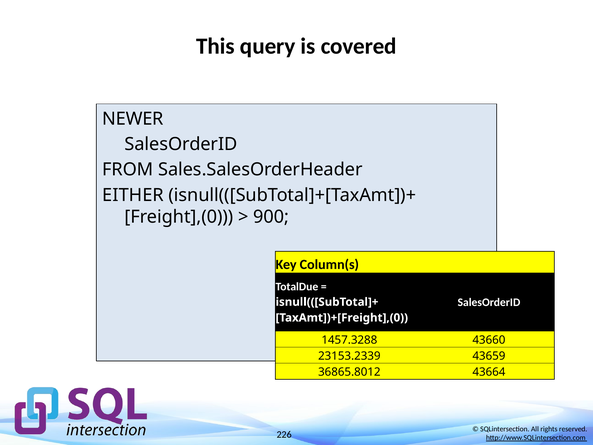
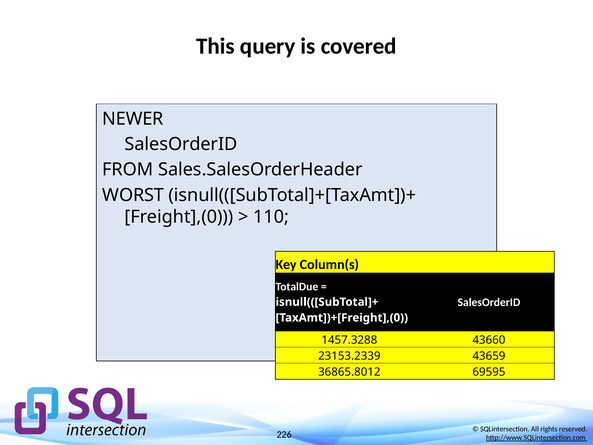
EITHER: EITHER -> WORST
900: 900 -> 110
43664: 43664 -> 69595
